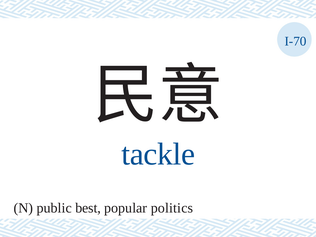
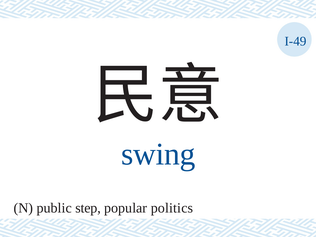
I-70: I-70 -> I-49
tackle: tackle -> swing
best: best -> step
